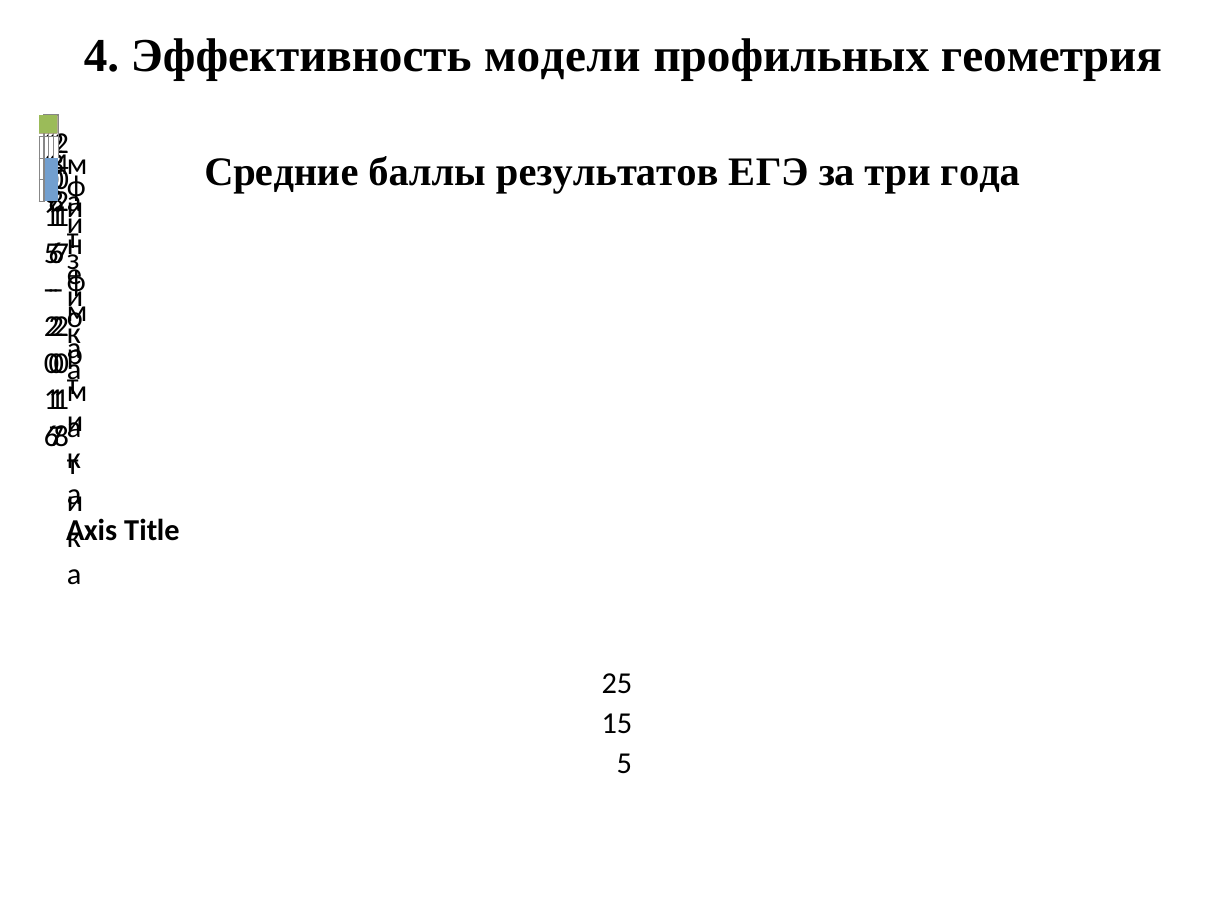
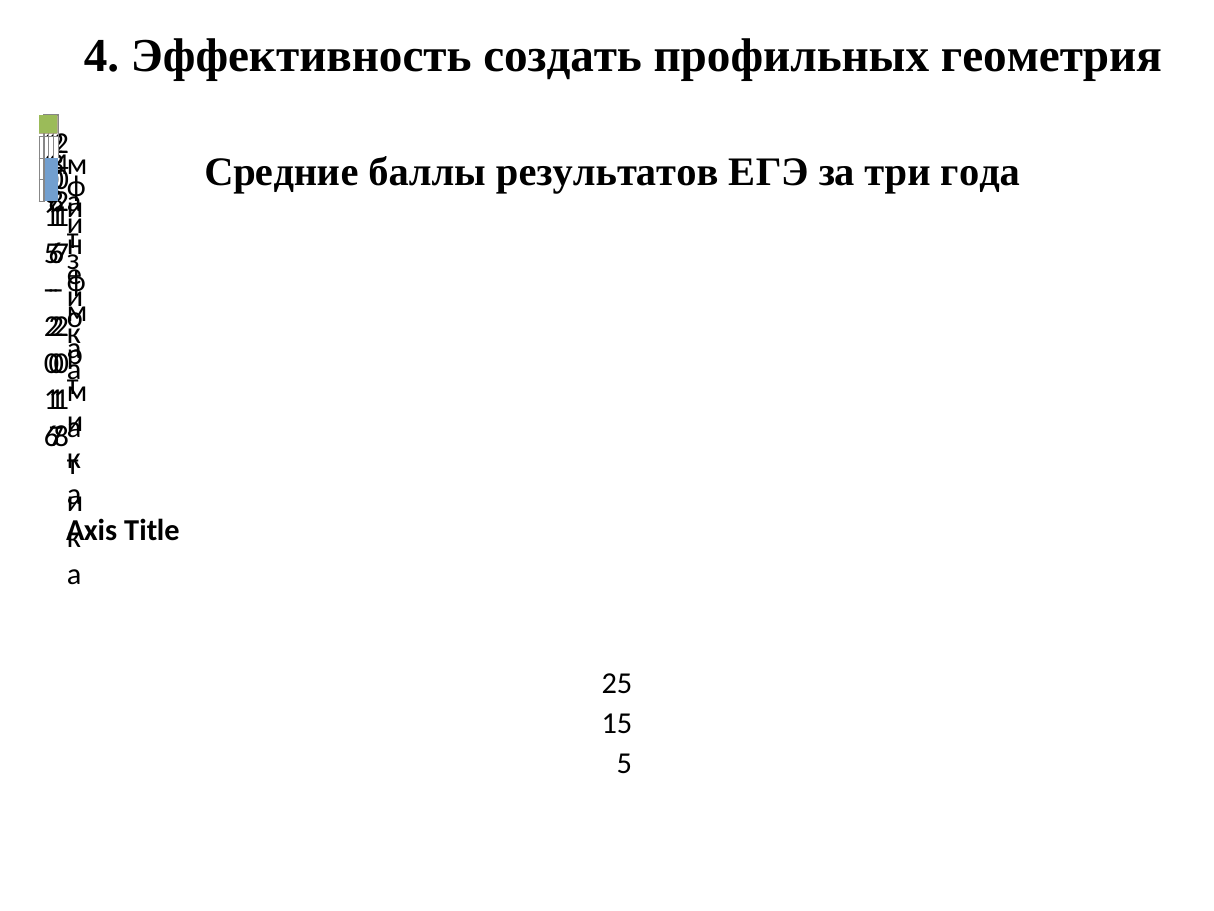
модели: модели -> создать
